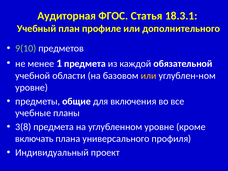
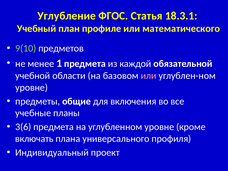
Аудиторная: Аудиторная -> Углубление
дополнительного: дополнительного -> математического
или at (149, 76) colour: yellow -> pink
3(8: 3(8 -> 3(6
